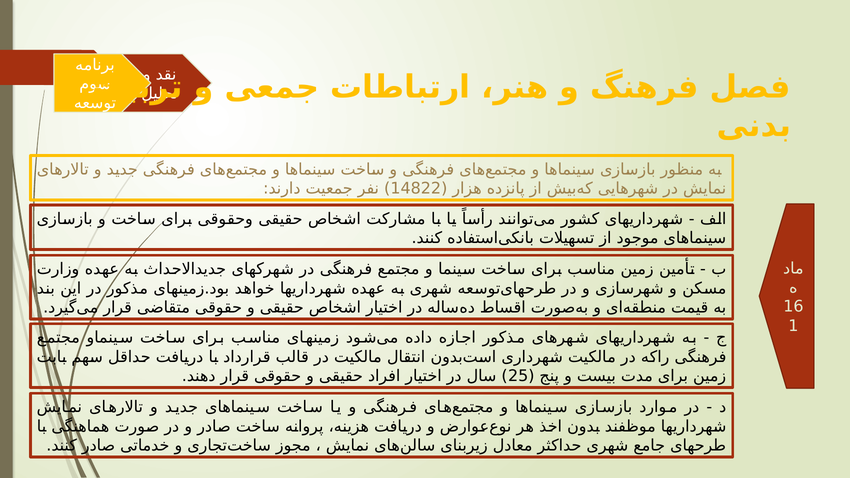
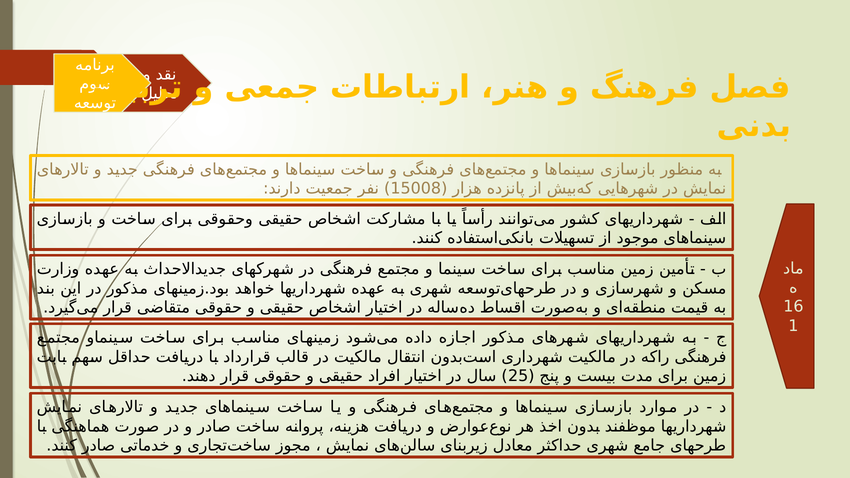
14822: 14822 -> 15008
